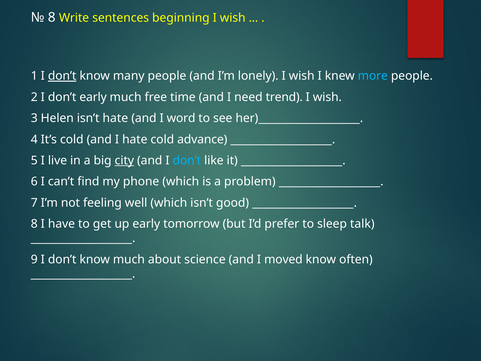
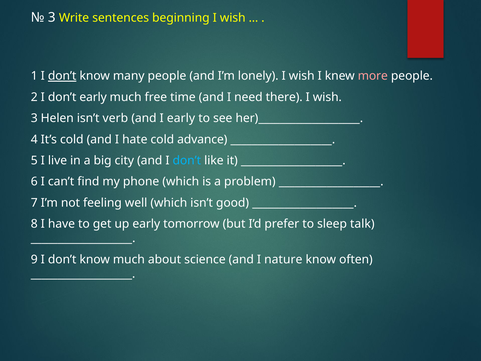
8 at (52, 17): 8 -> 3
more colour: light blue -> pink
trend: trend -> there
isn’t hate: hate -> verb
I word: word -> early
city underline: present -> none
moved: moved -> nature
